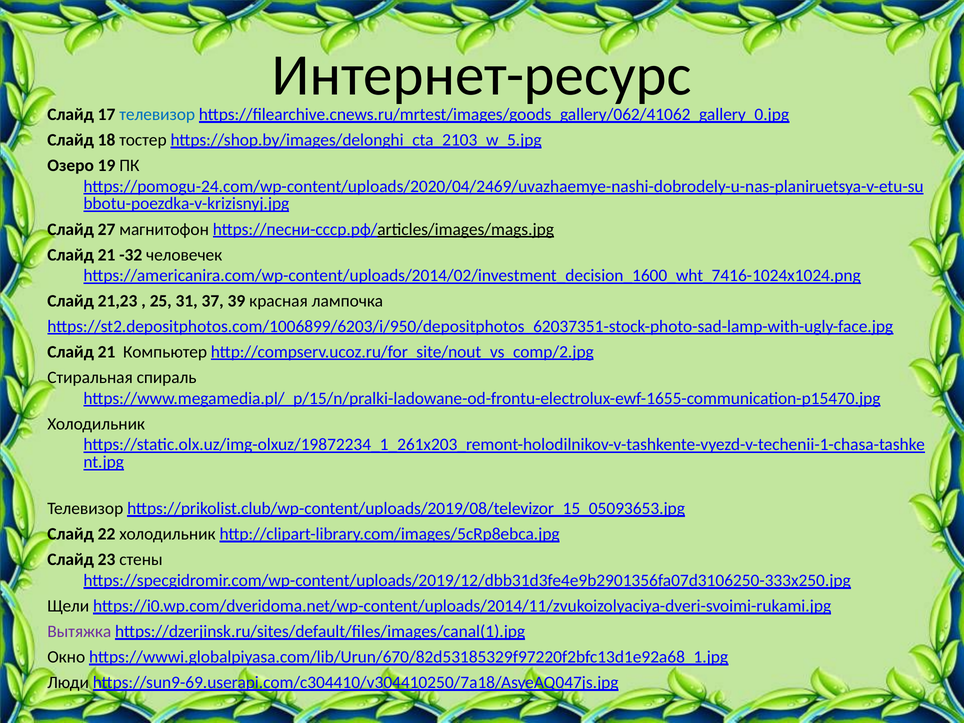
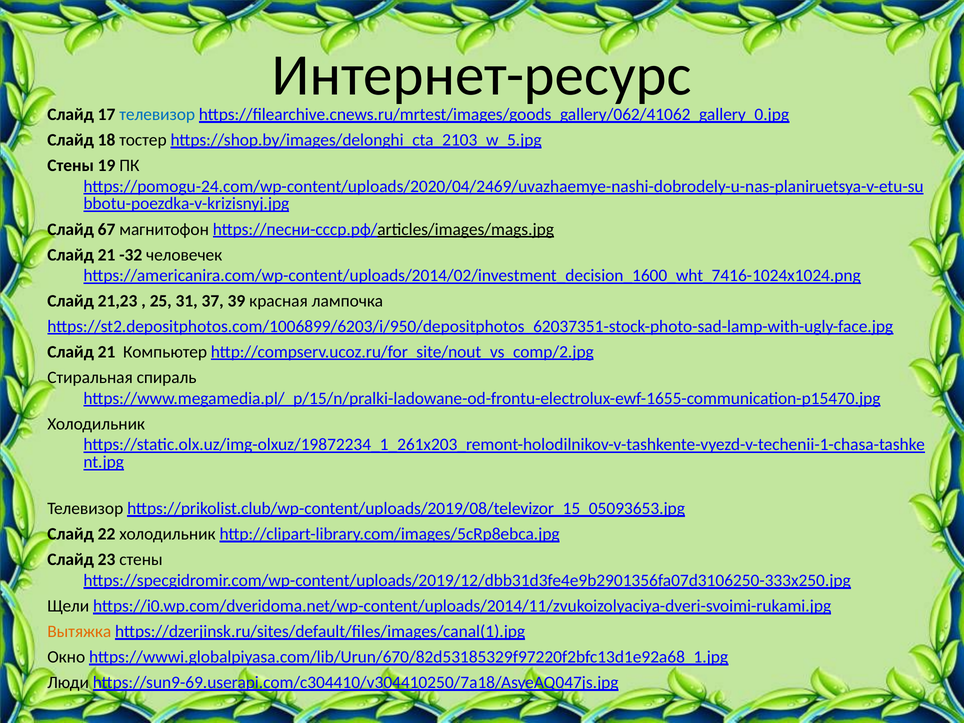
Озеро at (71, 165): Озеро -> Стены
27: 27 -> 67
Вытяжка colour: purple -> orange
